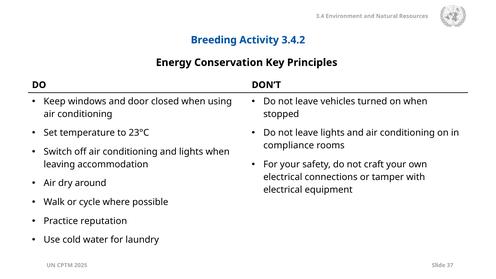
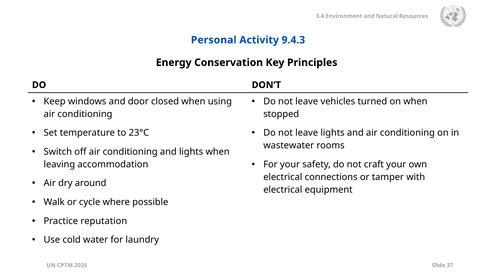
Breeding: Breeding -> Personal
3.4.2: 3.4.2 -> 9.4.3
compliance: compliance -> wastewater
